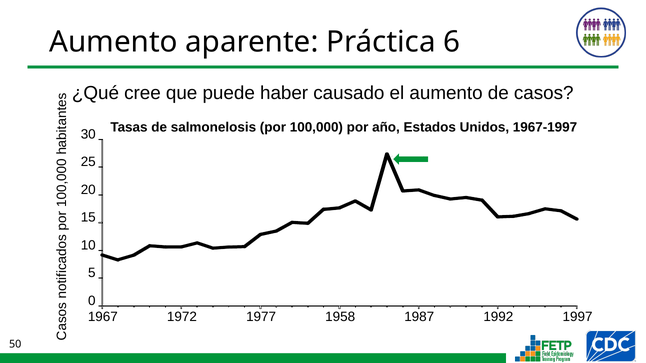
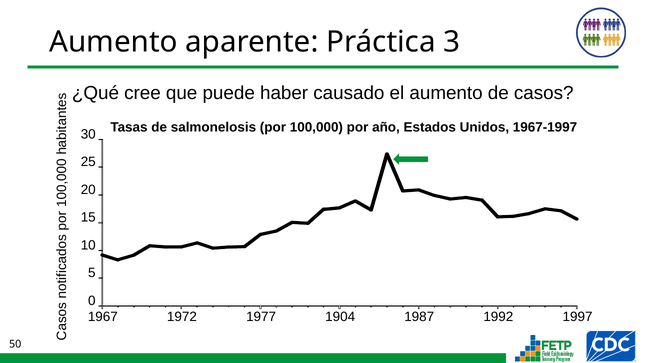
6: 6 -> 3
1958: 1958 -> 1904
